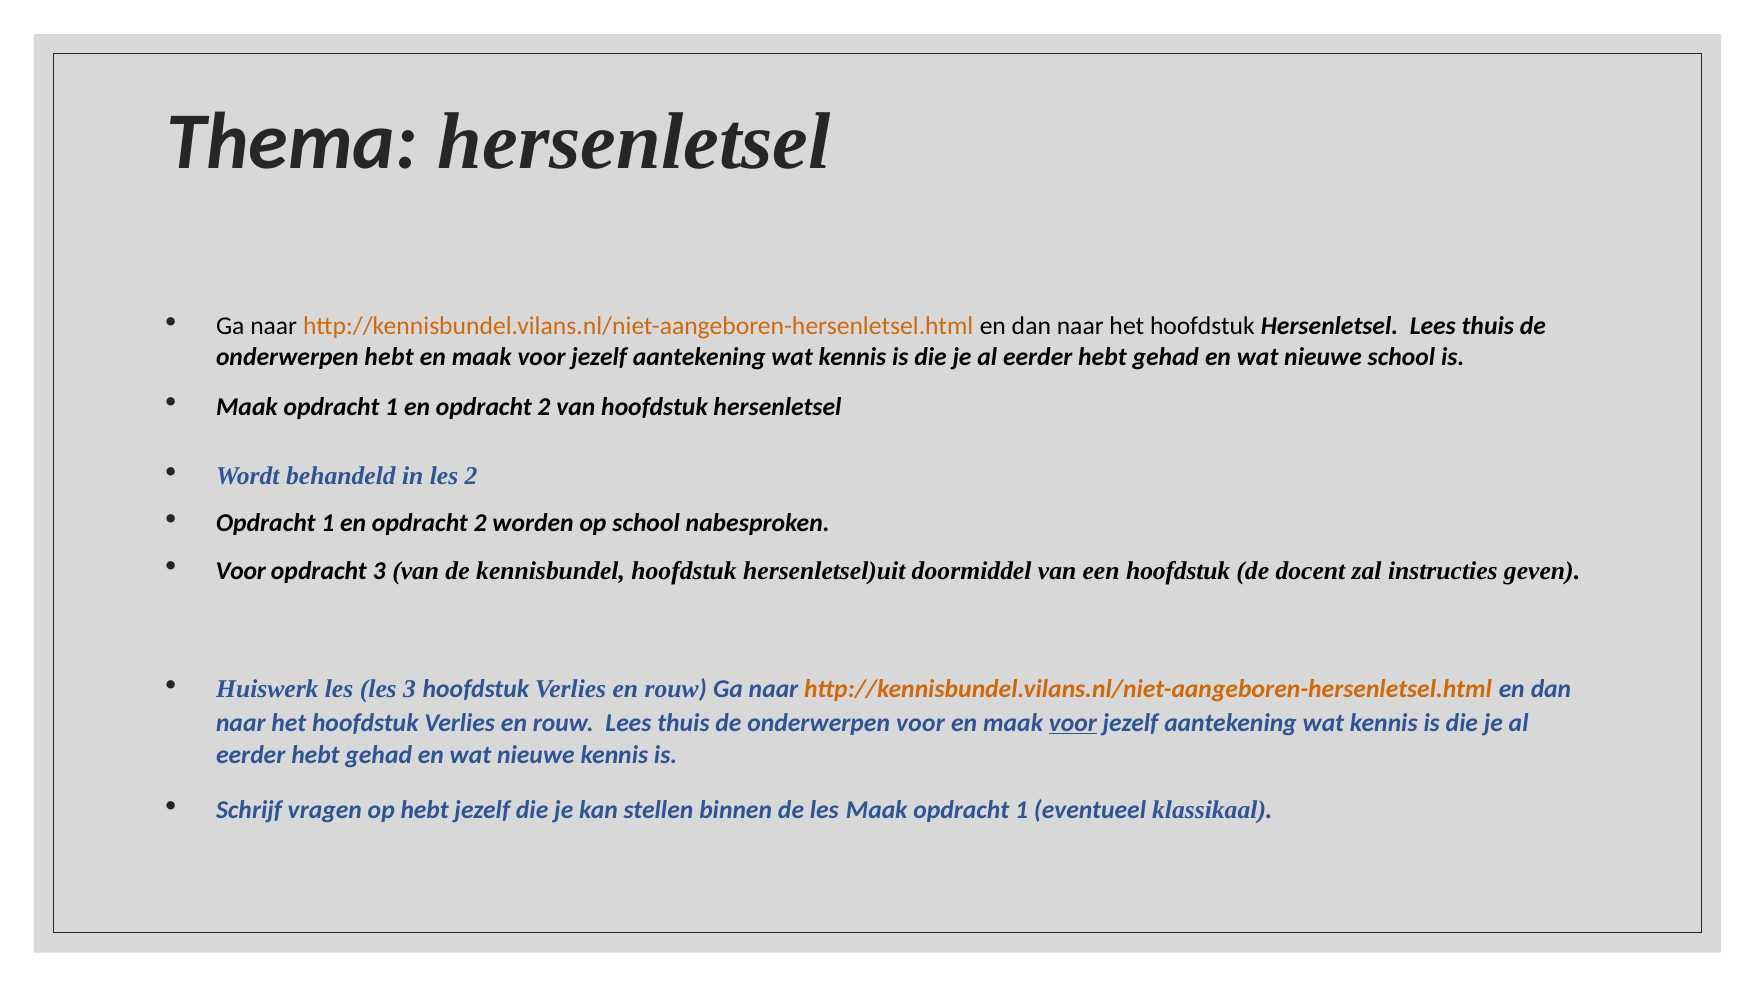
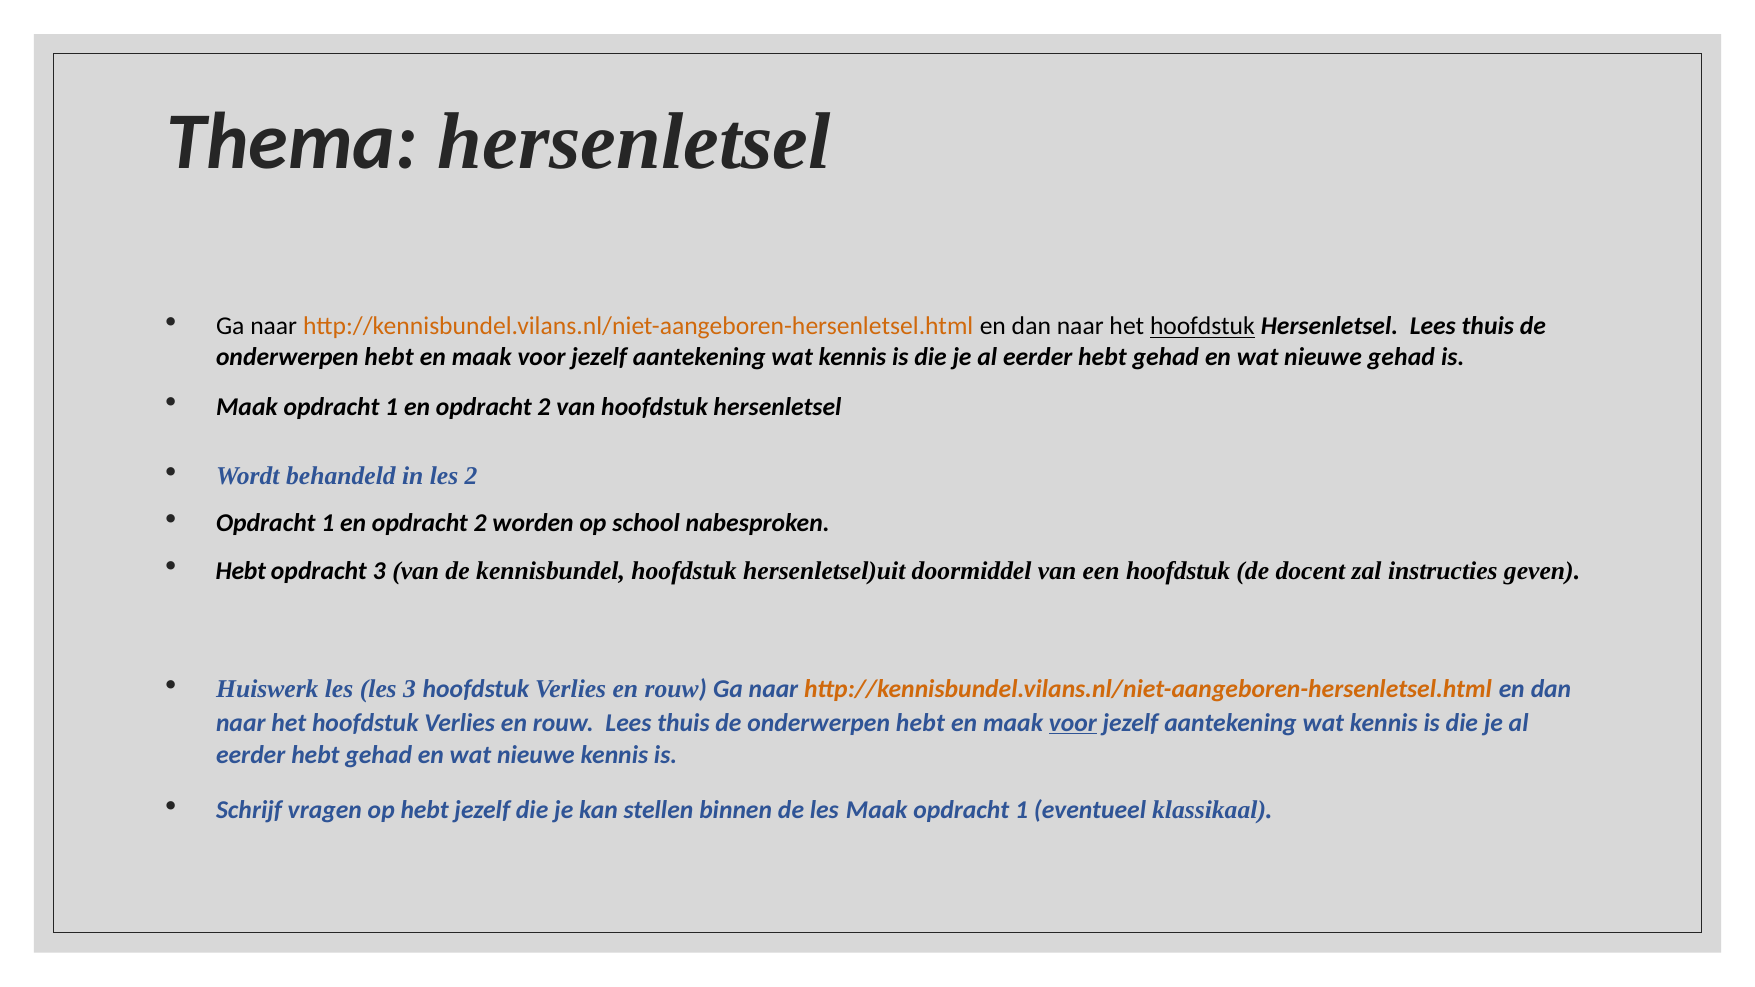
hoofdstuk at (1202, 326) underline: none -> present
nieuwe school: school -> gehad
Voor at (241, 571): Voor -> Hebt
voor at (920, 723): voor -> hebt
